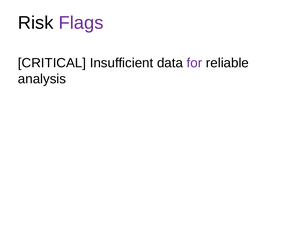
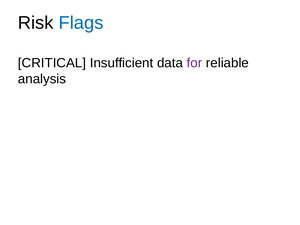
Flags colour: purple -> blue
